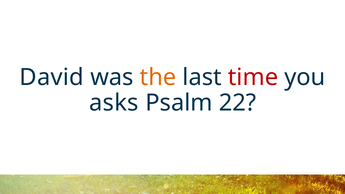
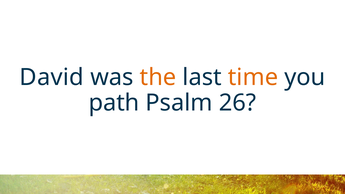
time colour: red -> orange
asks: asks -> path
22: 22 -> 26
